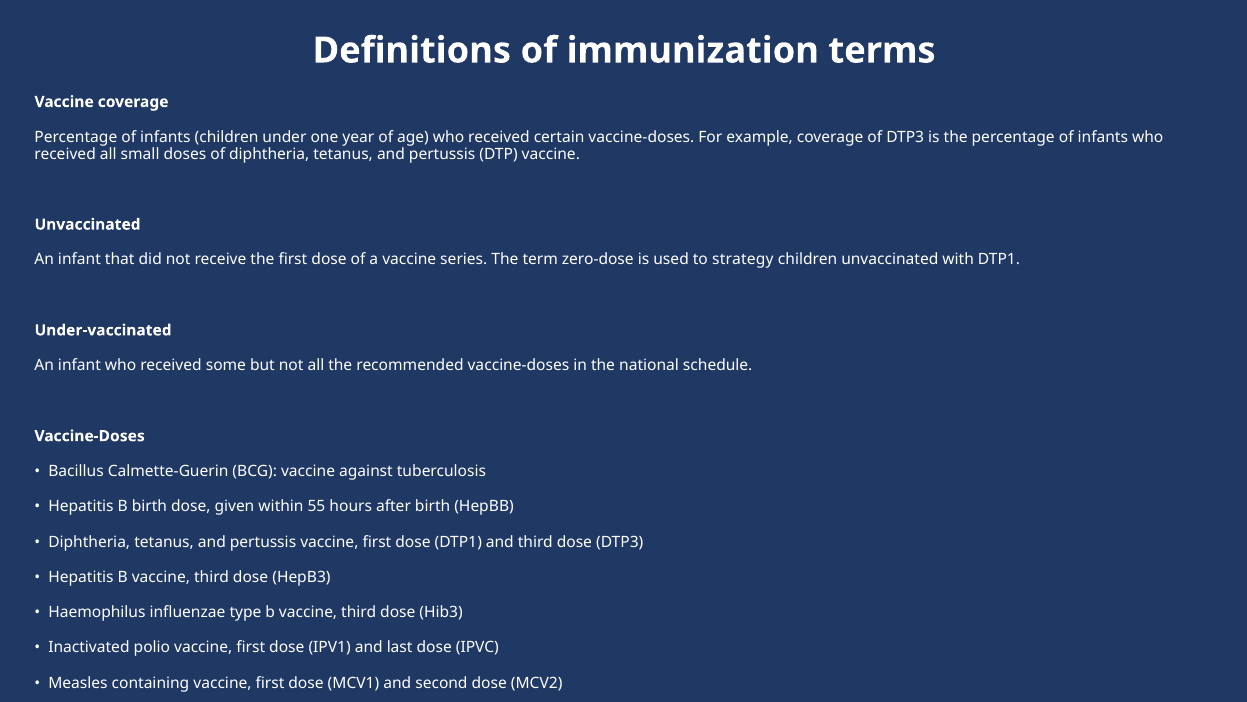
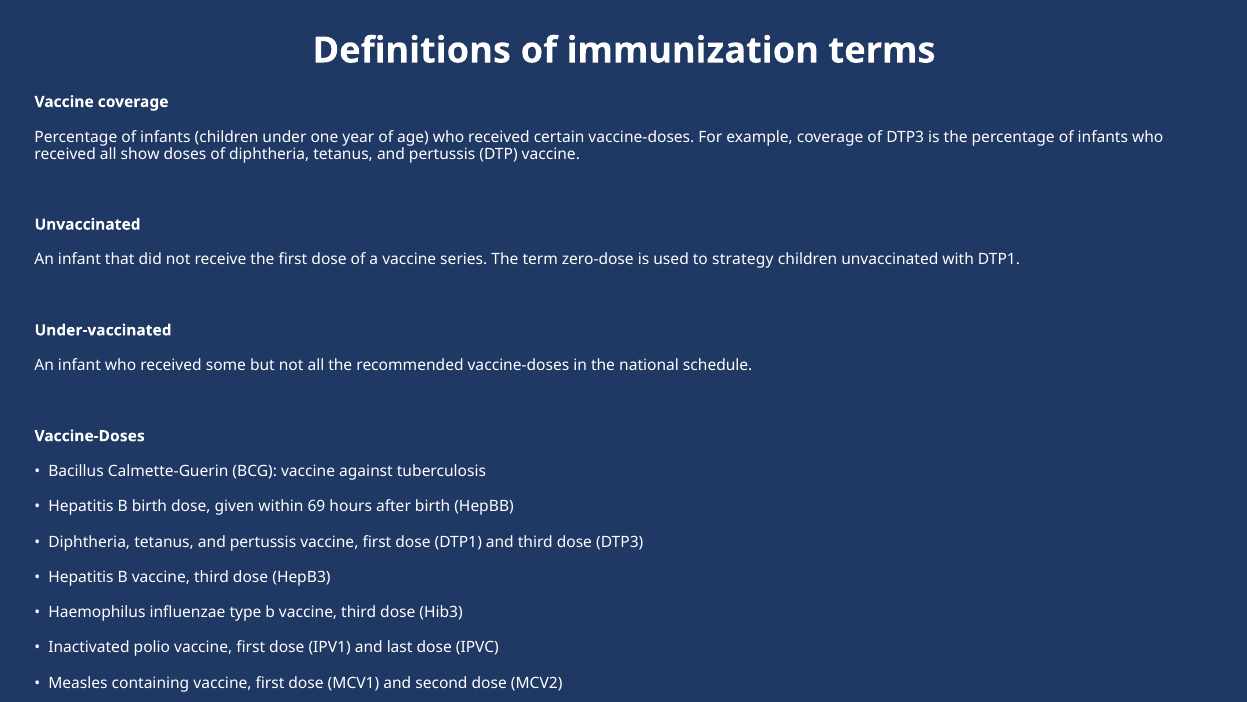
small: small -> show
55: 55 -> 69
